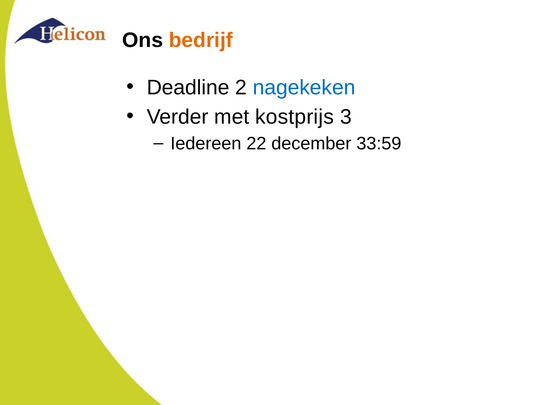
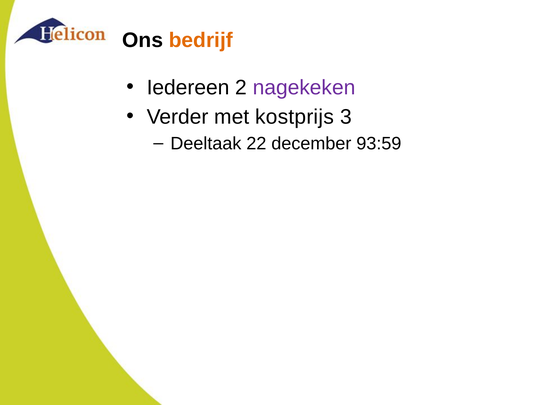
Deadline: Deadline -> Iedereen
nagekeken colour: blue -> purple
Iedereen: Iedereen -> Deeltaak
33:59: 33:59 -> 93:59
